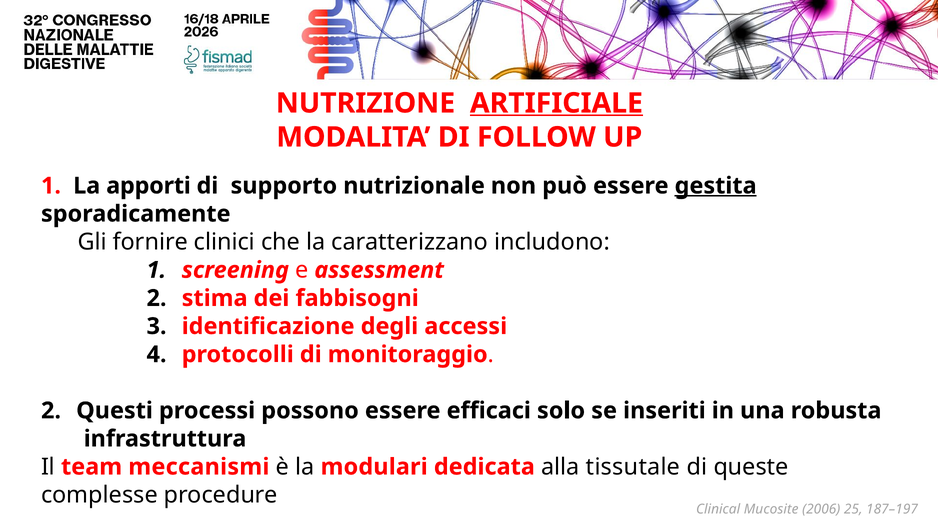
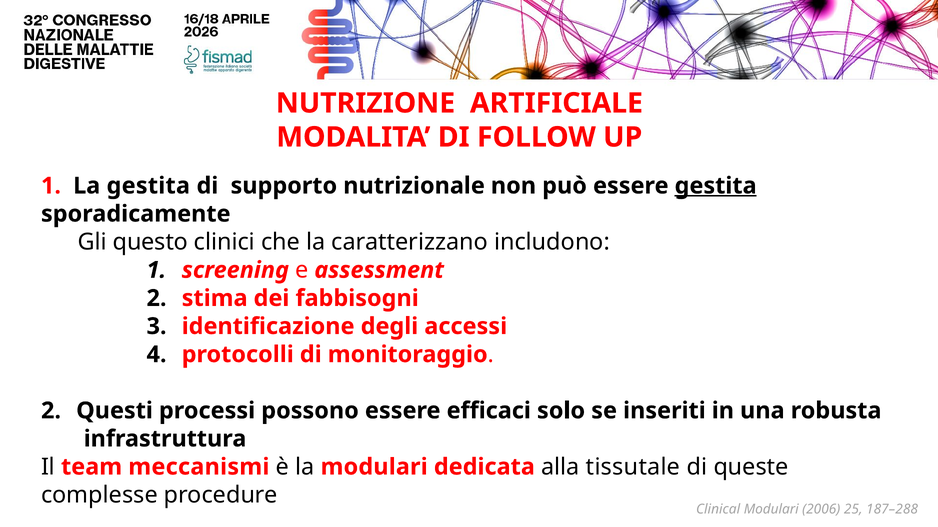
ARTIFICIALE underline: present -> none
La apporti: apporti -> gestita
fornire: fornire -> questo
Clinical Mucosite: Mucosite -> Modulari
187–197: 187–197 -> 187–288
